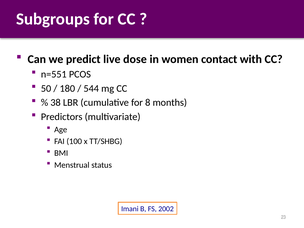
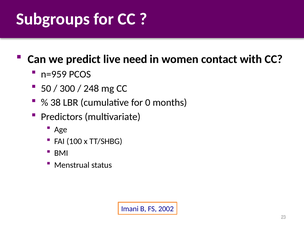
dose: dose -> need
n=551: n=551 -> n=959
180: 180 -> 300
544: 544 -> 248
8: 8 -> 0
